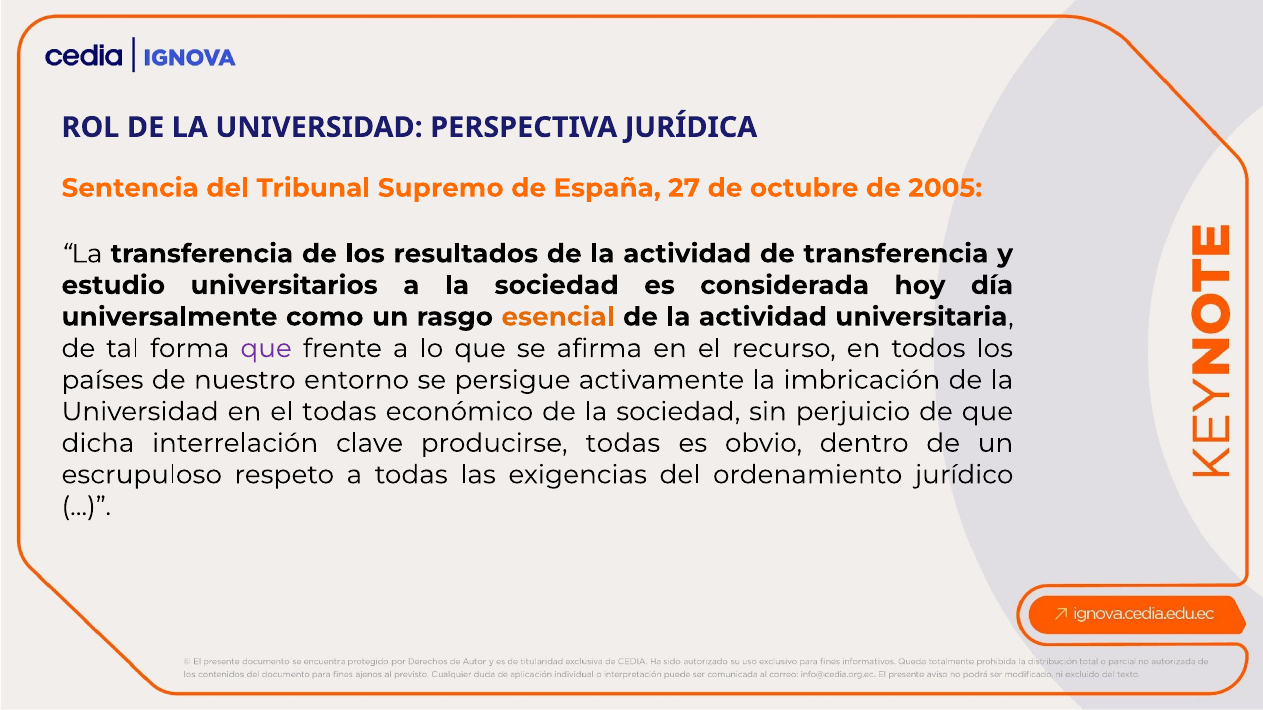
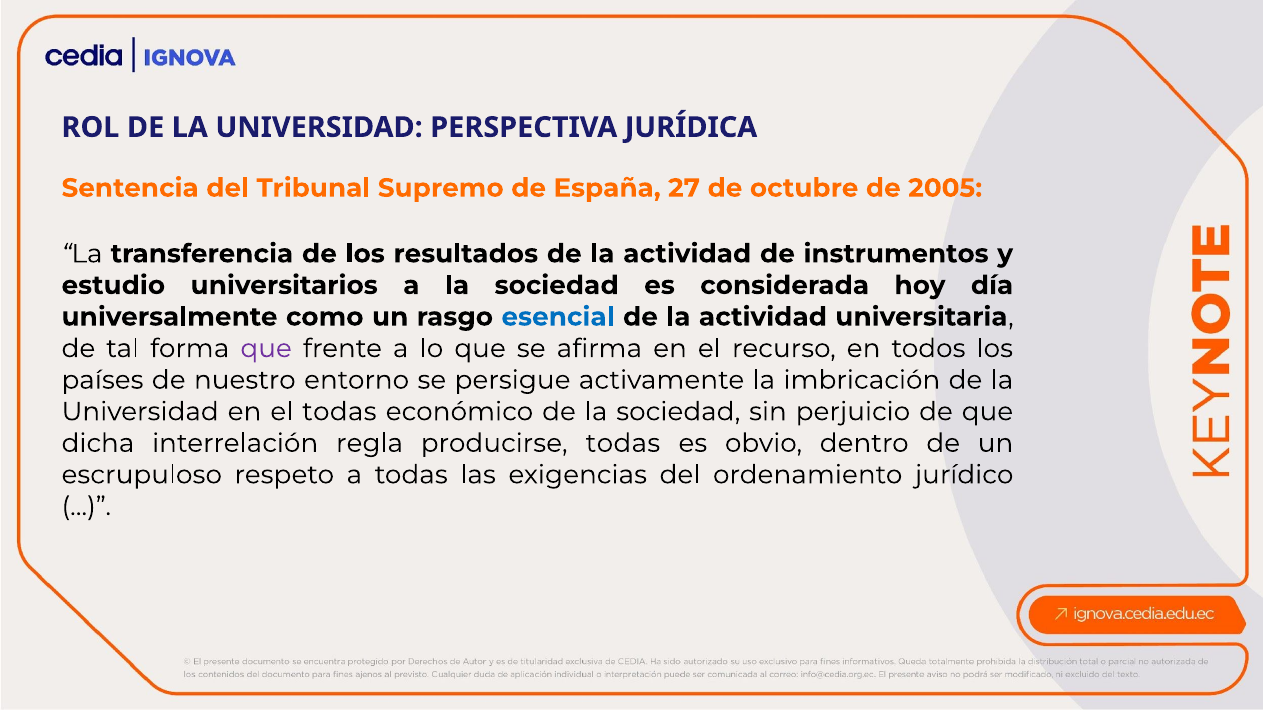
de transferencia: transferencia -> instrumentos
esencial colour: orange -> blue
clave: clave -> regla
